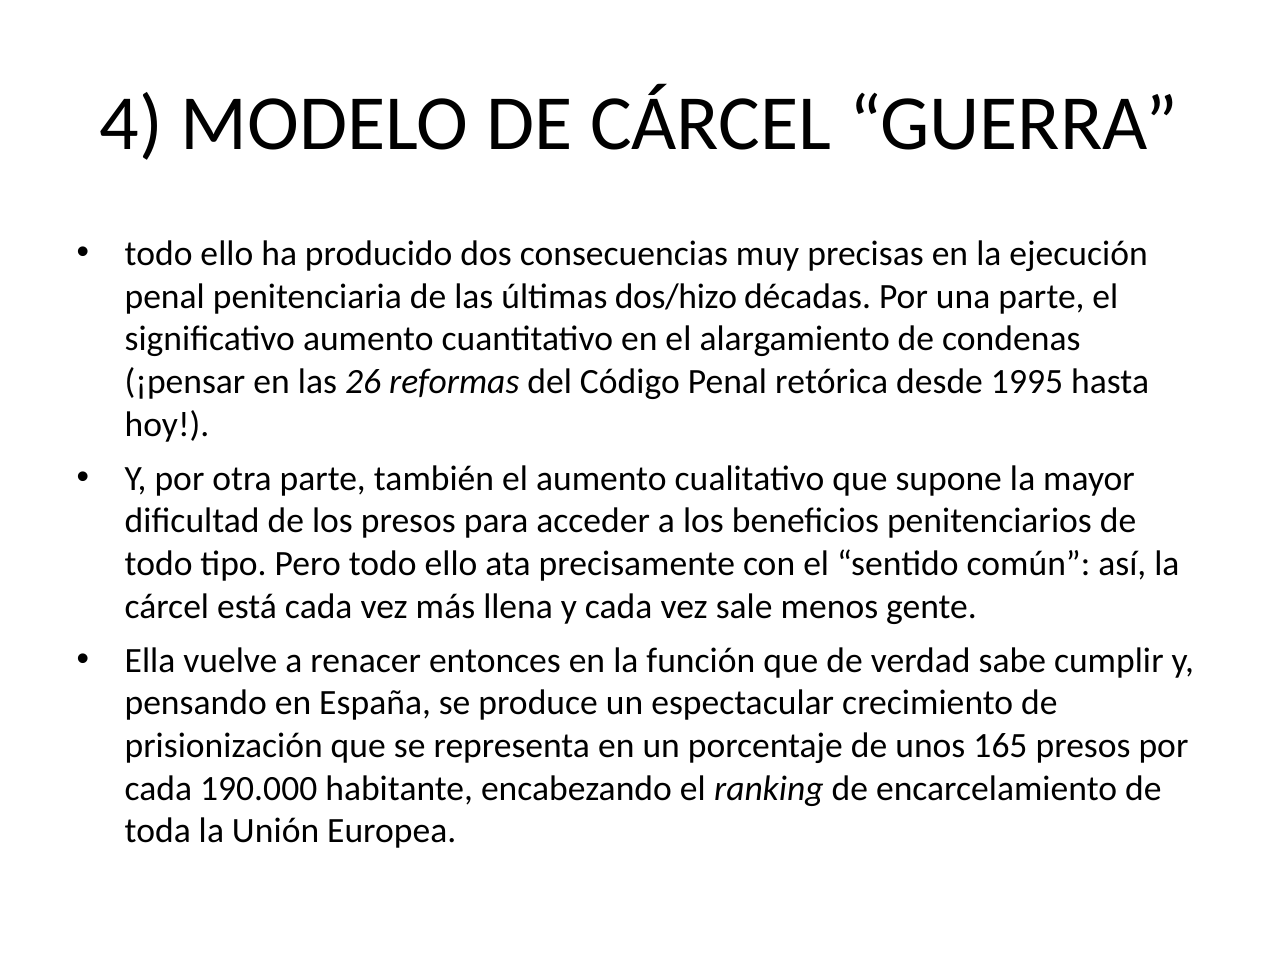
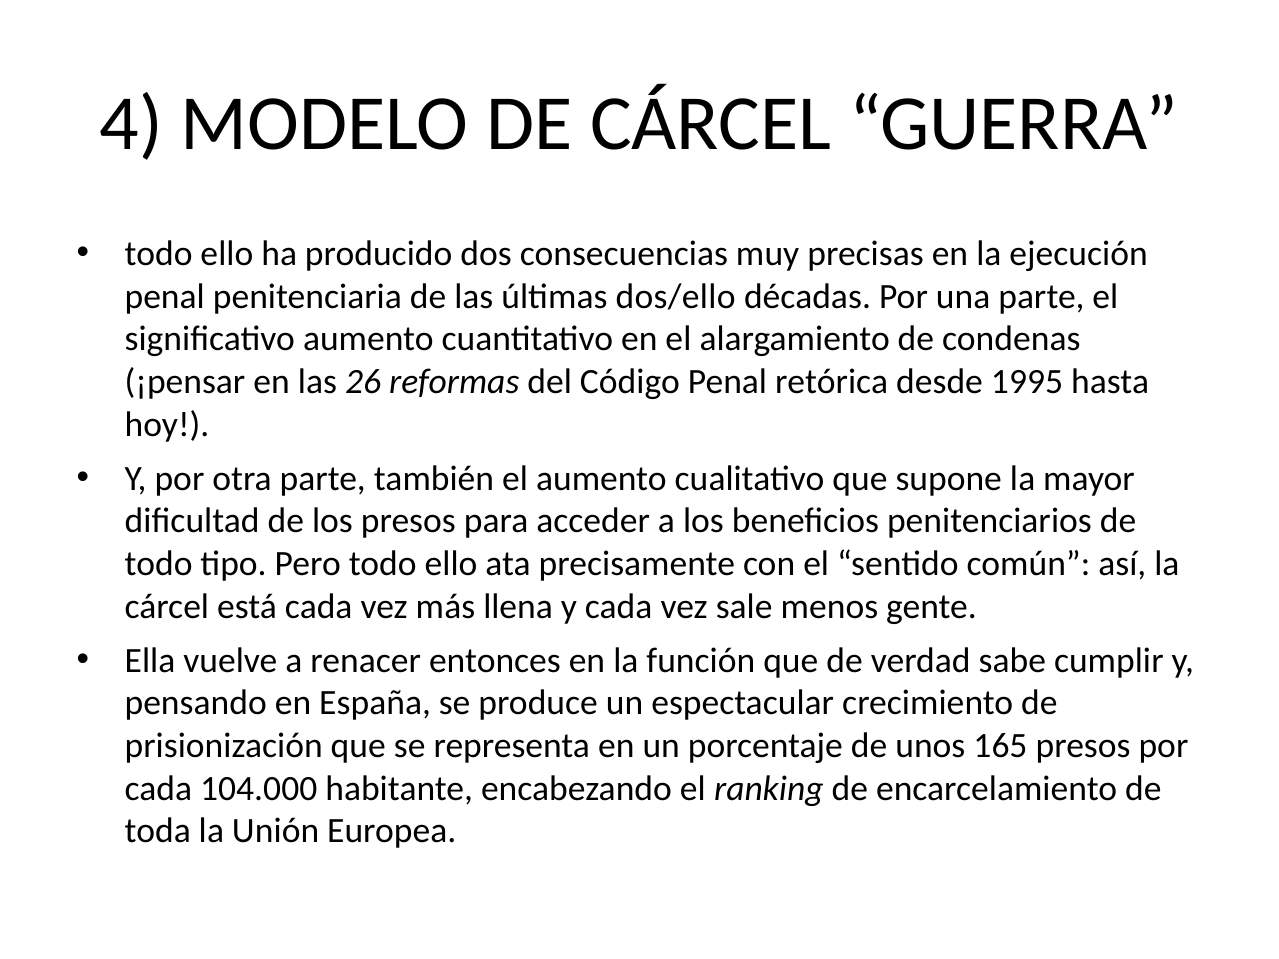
dos/hizo: dos/hizo -> dos/ello
190.000: 190.000 -> 104.000
